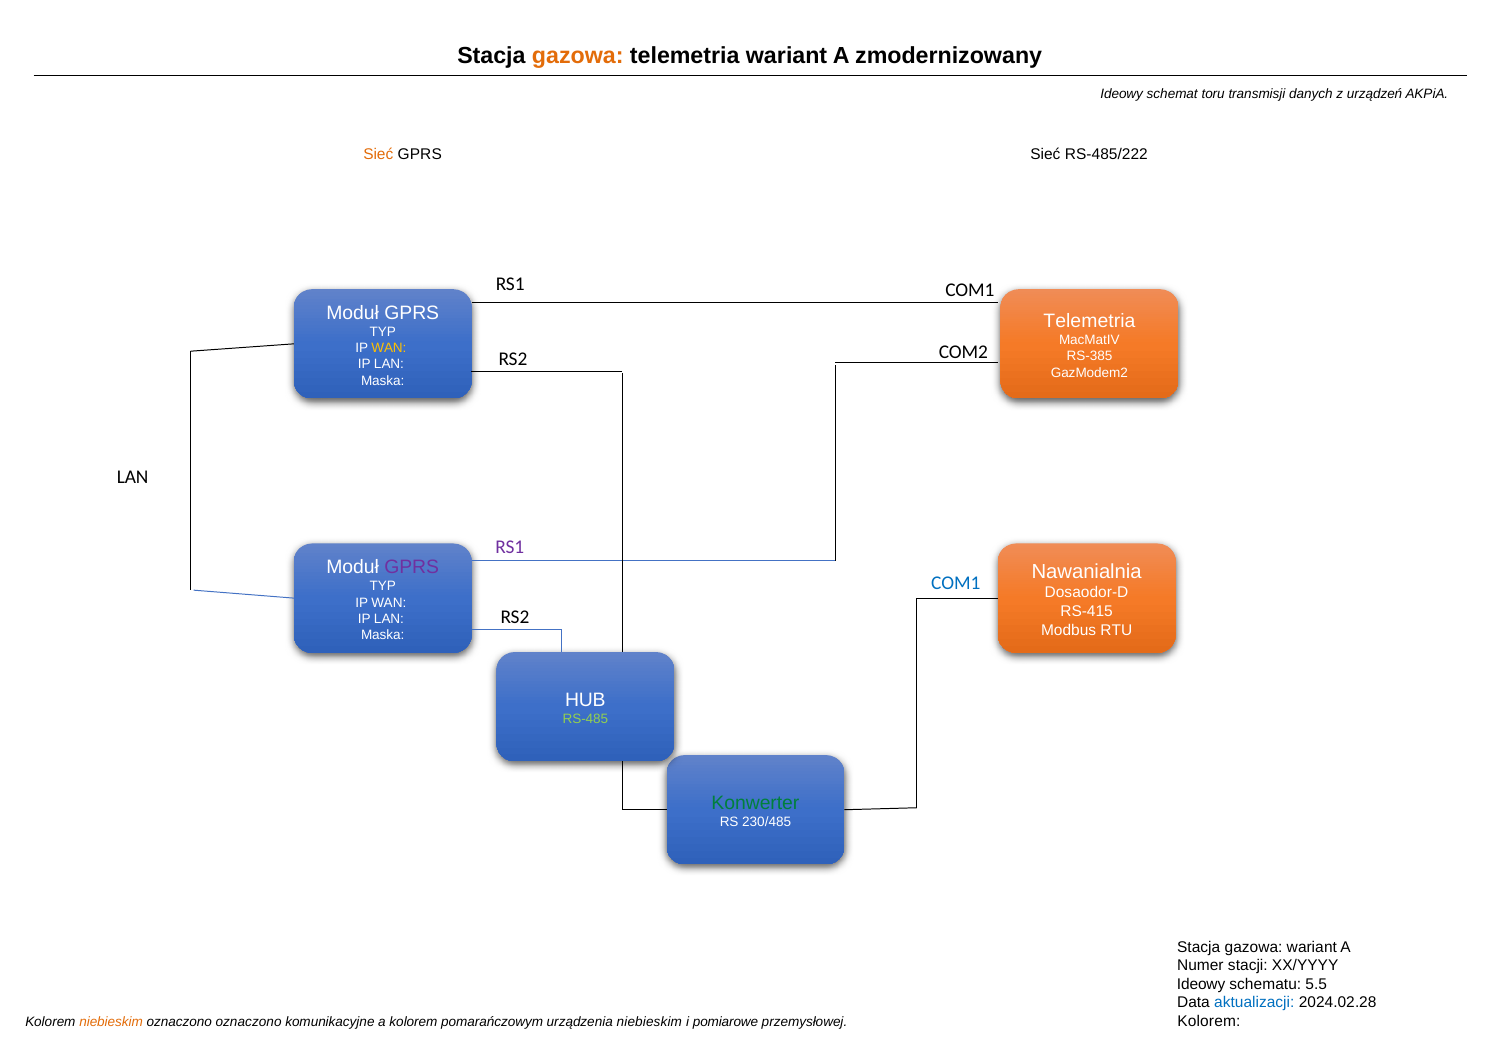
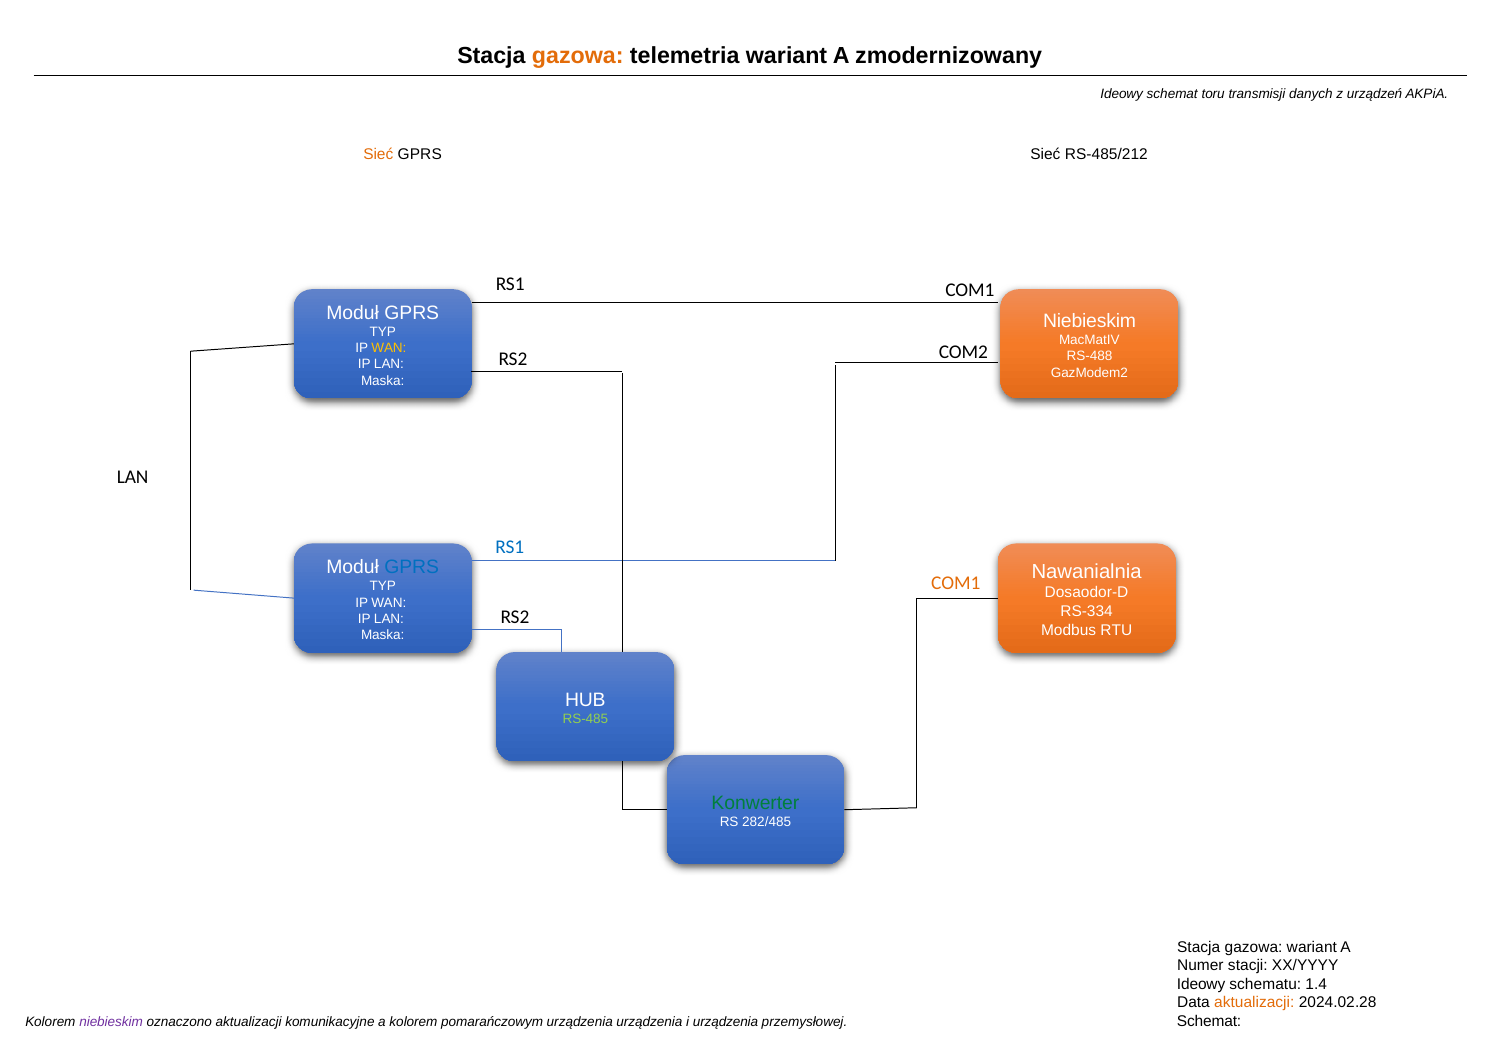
RS-485/222: RS-485/222 -> RS-485/212
Telemetria at (1089, 321): Telemetria -> Niebieskim
RS-385: RS-385 -> RS-488
RS1 at (510, 547) colour: purple -> blue
GPRS at (412, 567) colour: purple -> blue
COM1 at (956, 583) colour: blue -> orange
RS-415: RS-415 -> RS-334
230/485: 230/485 -> 282/485
5.5: 5.5 -> 1.4
aktualizacji at (1254, 1003) colour: blue -> orange
Kolorem at (1209, 1021): Kolorem -> Schemat
niebieskim at (111, 1022) colour: orange -> purple
oznaczono oznaczono: oznaczono -> aktualizacji
urządzenia niebieskim: niebieskim -> urządzenia
i pomiarowe: pomiarowe -> urządzenia
